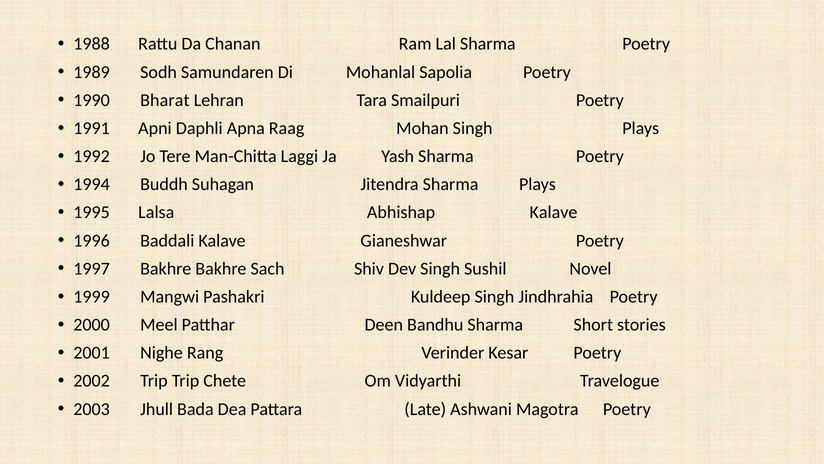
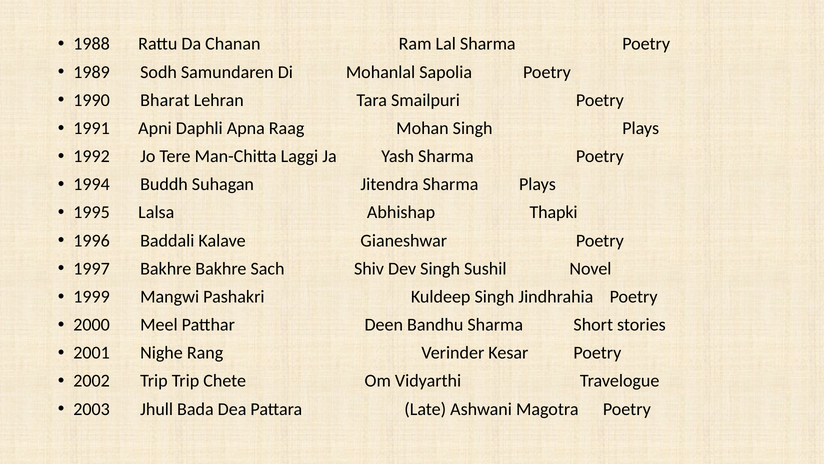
Abhishap Kalave: Kalave -> Thapki
